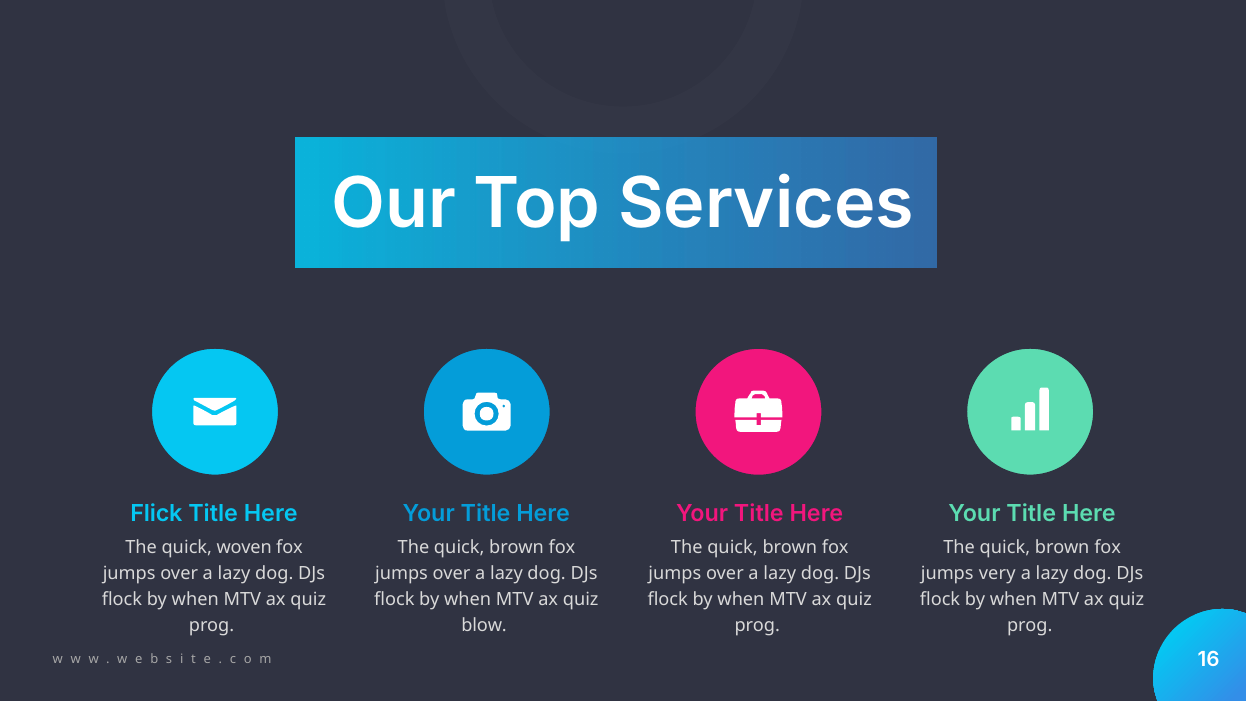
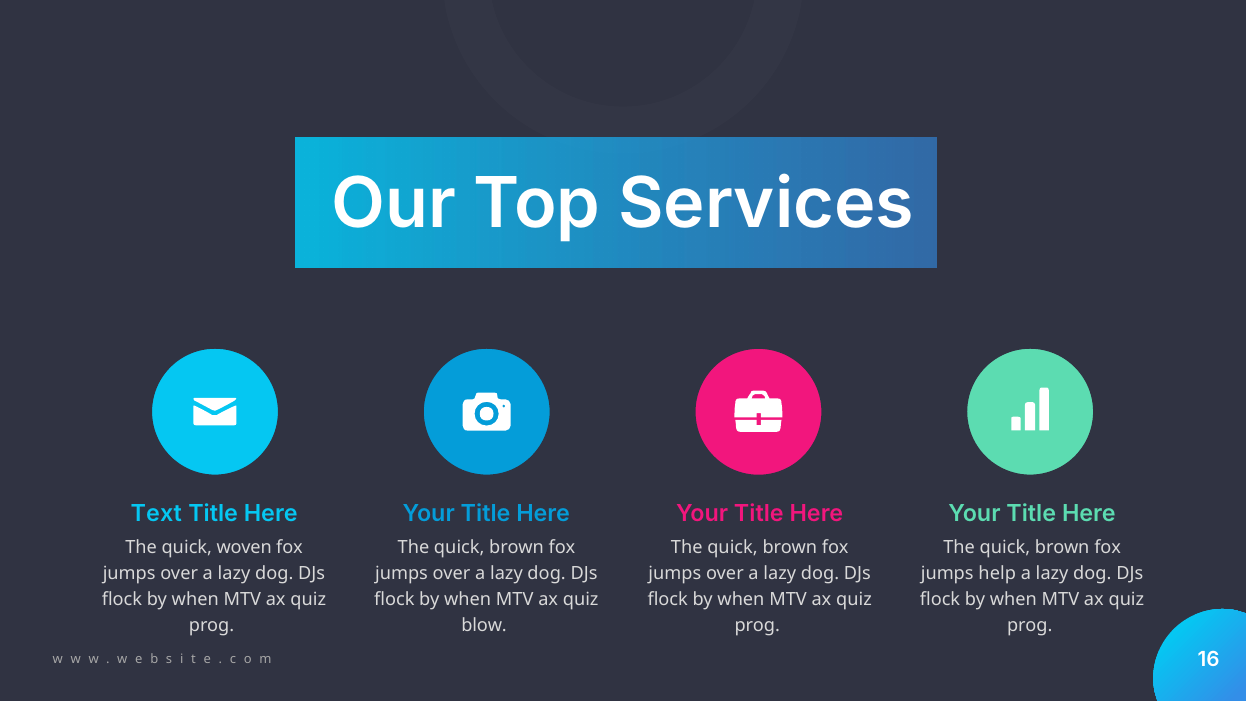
Flick: Flick -> Text
very: very -> help
